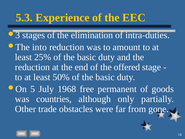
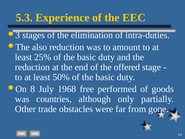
into: into -> also
5: 5 -> 8
permanent: permanent -> performed
